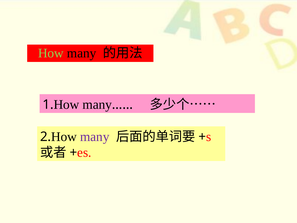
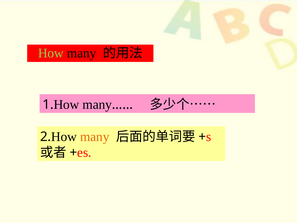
many at (95, 137) colour: purple -> orange
